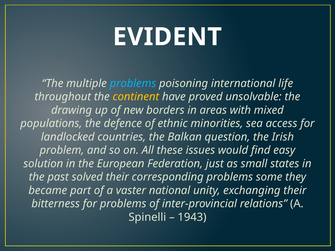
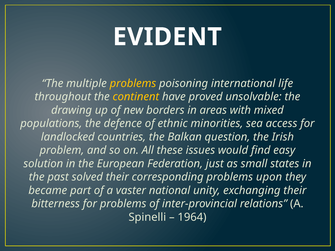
problems at (133, 83) colour: light blue -> yellow
some: some -> upon
1943: 1943 -> 1964
